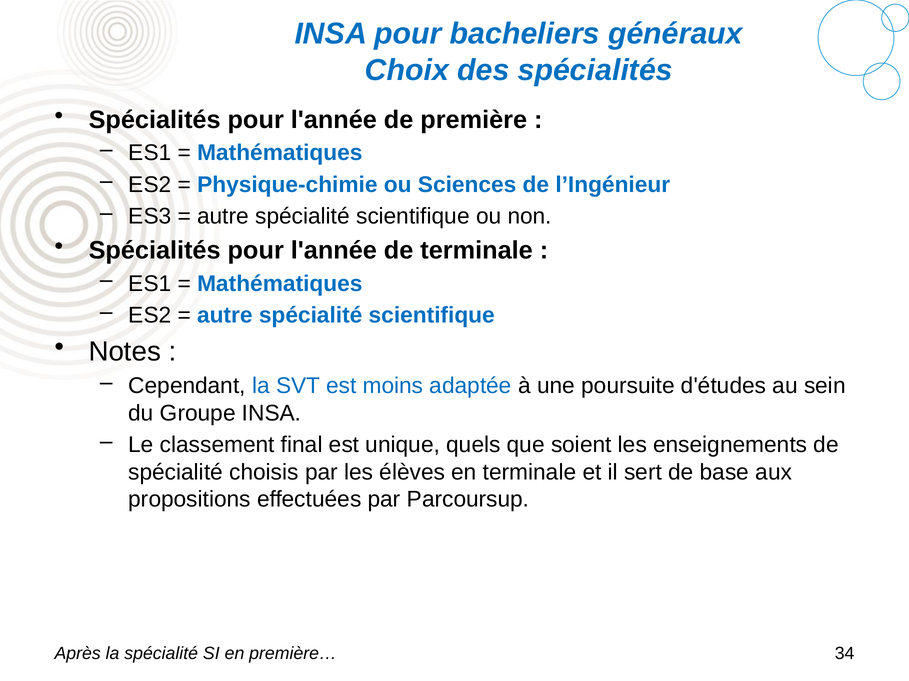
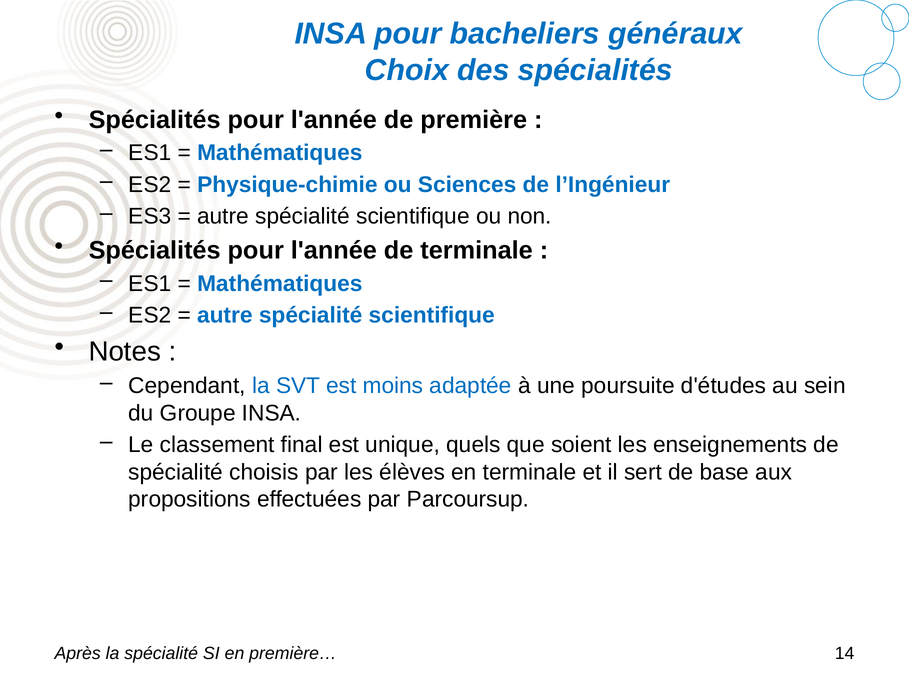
34: 34 -> 14
